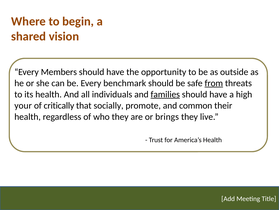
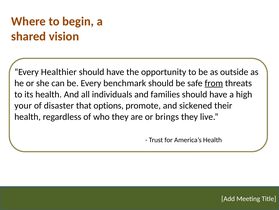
Members: Members -> Healthier
families underline: present -> none
critically: critically -> disaster
socially: socially -> options
common: common -> sickened
